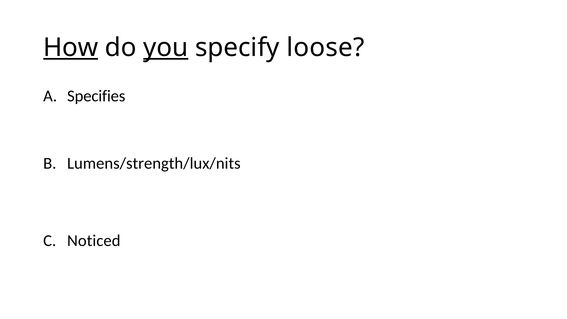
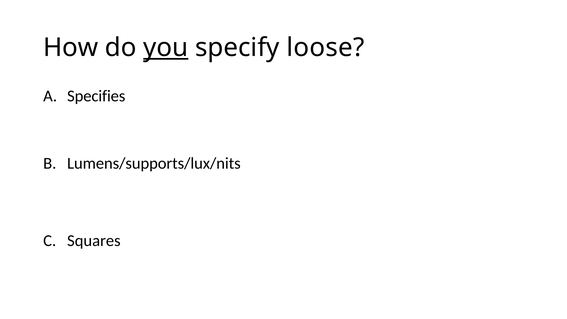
How underline: present -> none
Lumens/strength/lux/nits: Lumens/strength/lux/nits -> Lumens/supports/lux/nits
Noticed: Noticed -> Squares
